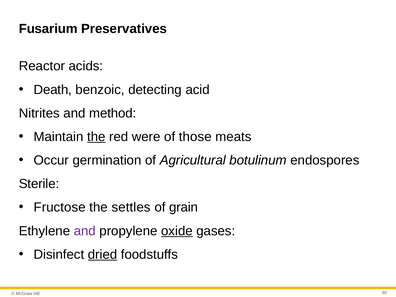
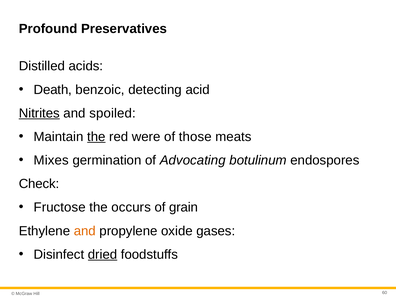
Fusarium: Fusarium -> Profound
Reactor: Reactor -> Distilled
Nitrites underline: none -> present
method: method -> spoiled
Occur: Occur -> Mixes
Agricultural: Agricultural -> Advocating
Sterile: Sterile -> Check
settles: settles -> occurs
and at (85, 231) colour: purple -> orange
oxide underline: present -> none
